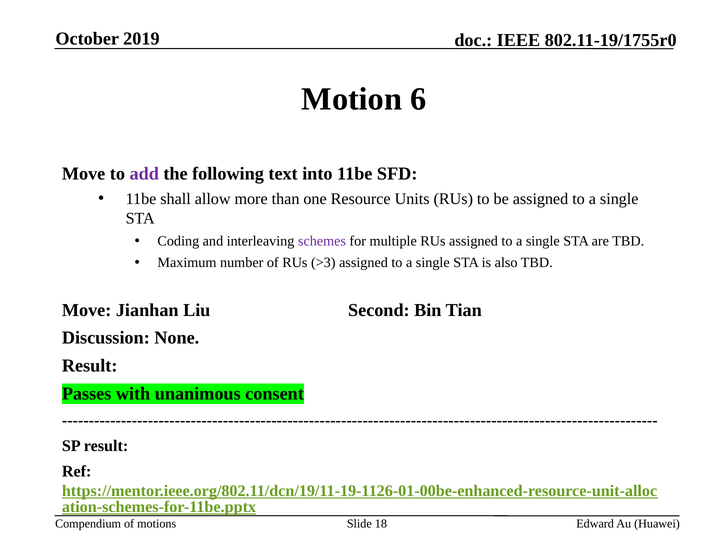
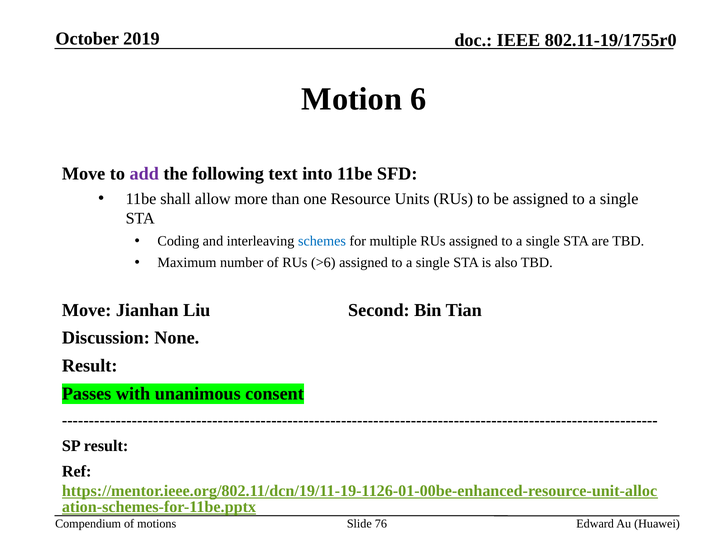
schemes colour: purple -> blue
>3: >3 -> >6
18: 18 -> 76
